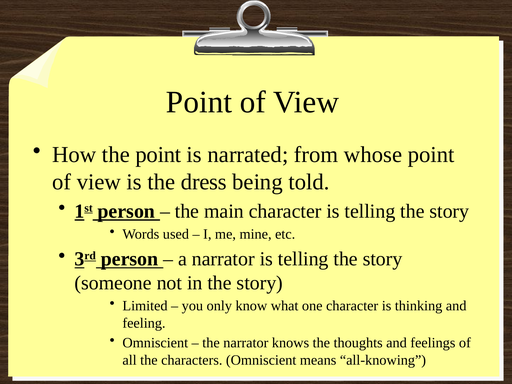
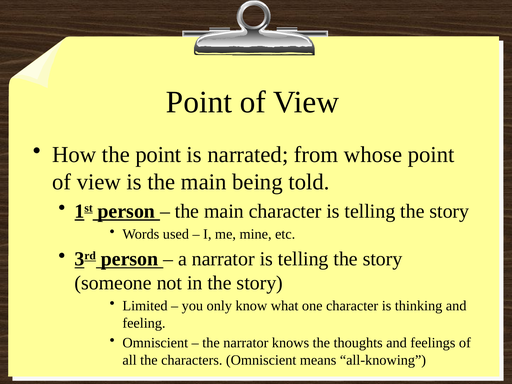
is the dress: dress -> main
